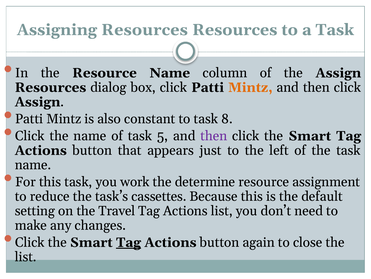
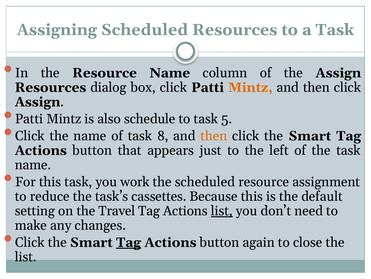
Assigning Resources: Resources -> Scheduled
constant: constant -> schedule
8: 8 -> 5
5: 5 -> 8
then at (214, 136) colour: purple -> orange
the determine: determine -> scheduled
list at (222, 210) underline: none -> present
